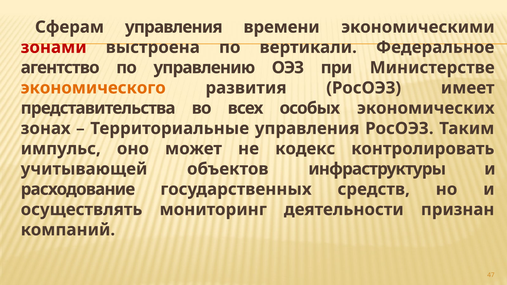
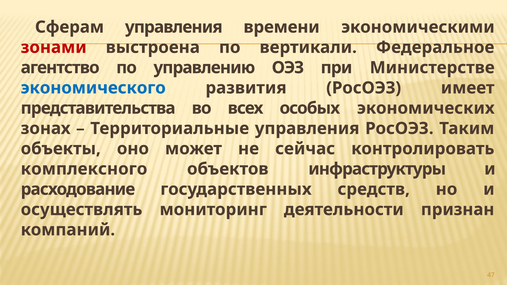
экономического colour: orange -> blue
импульс: импульс -> объекты
кодекс: кодекс -> сейчас
учитывающей: учитывающей -> комплексного
